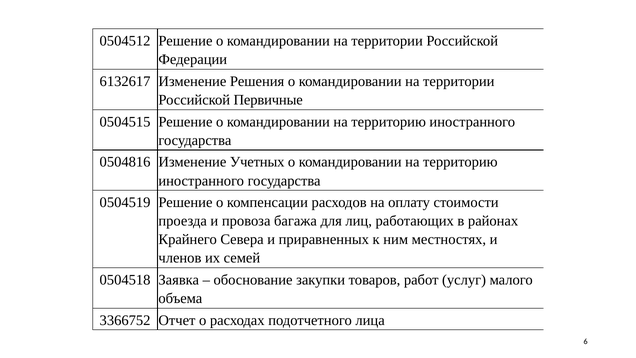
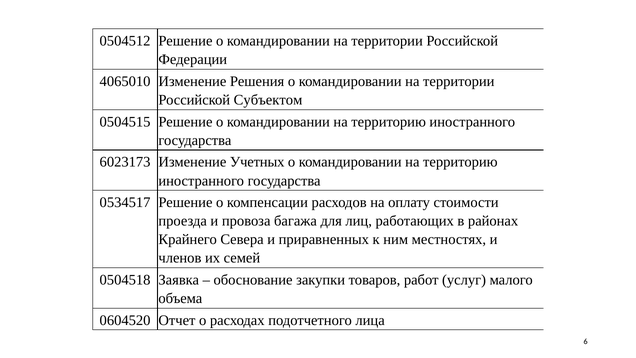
6132617: 6132617 -> 4065010
Первичные: Первичные -> Субъектом
0504816: 0504816 -> 6023173
0504519: 0504519 -> 0534517
3366752: 3366752 -> 0604520
